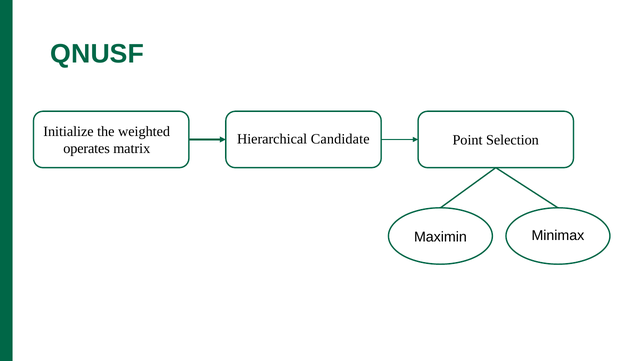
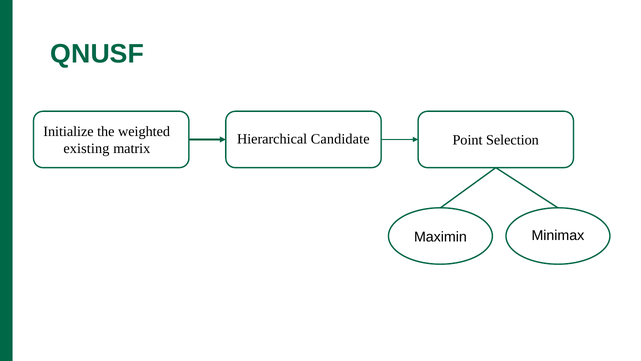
operates: operates -> existing
